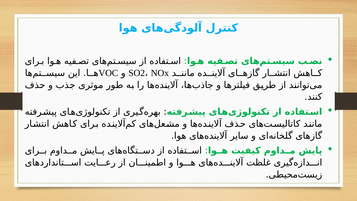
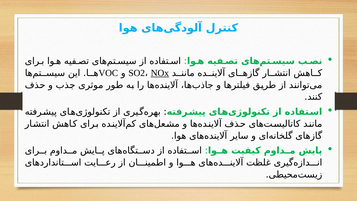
NOx underline: none -> present
